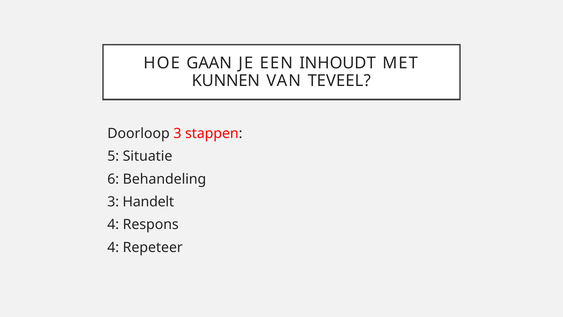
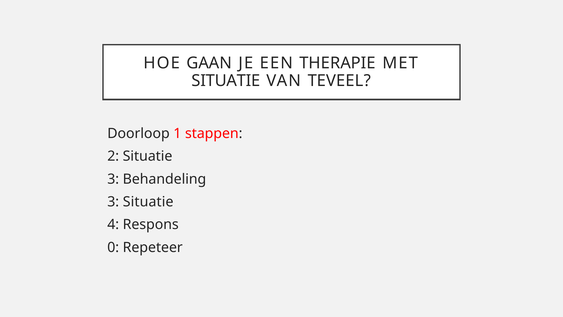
INHOUDT: INHOUDT -> THERAPIE
KUNNEN at (226, 81): KUNNEN -> SITUATIE
Doorloop 3: 3 -> 1
5: 5 -> 2
6 at (113, 179): 6 -> 3
3 Handelt: Handelt -> Situatie
4 at (113, 247): 4 -> 0
